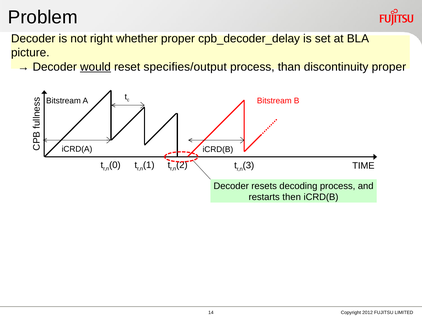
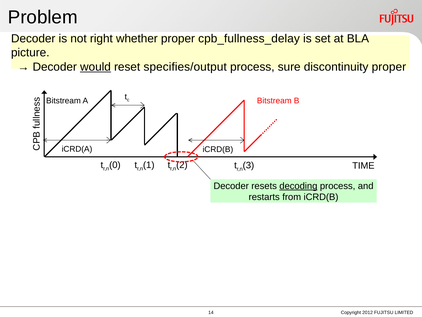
cpb_decoder_delay: cpb_decoder_delay -> cpb_fullness_delay
than: than -> sure
decoding underline: none -> present
then: then -> from
